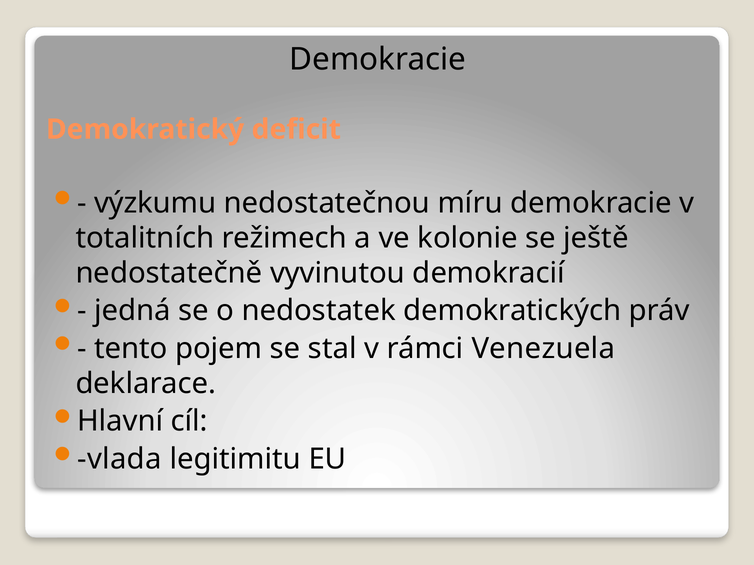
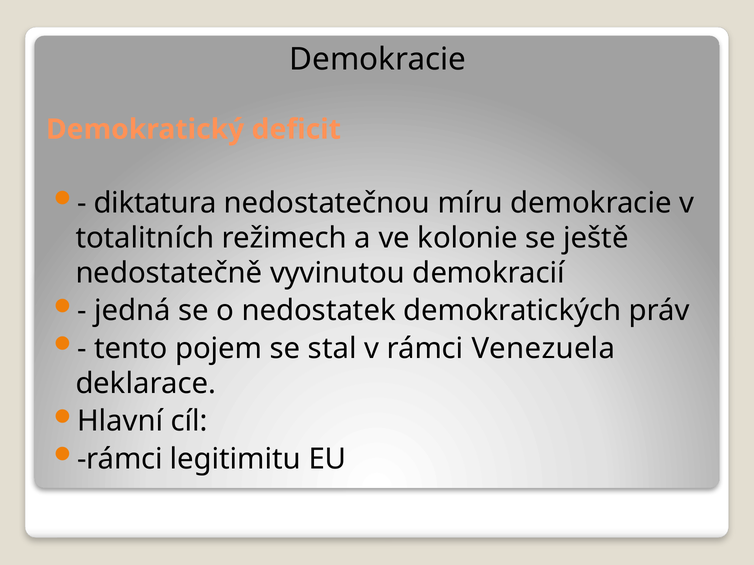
výzkumu: výzkumu -> diktatura
vlada at (120, 459): vlada -> rámci
